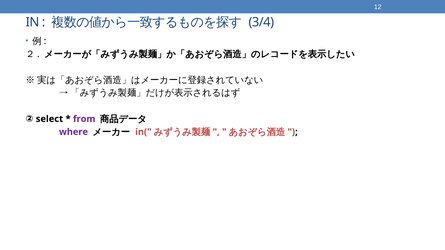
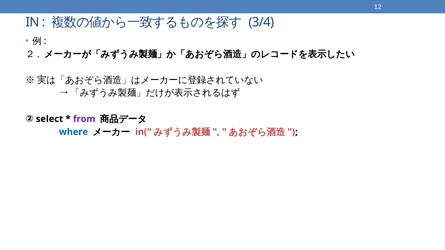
where colour: purple -> blue
